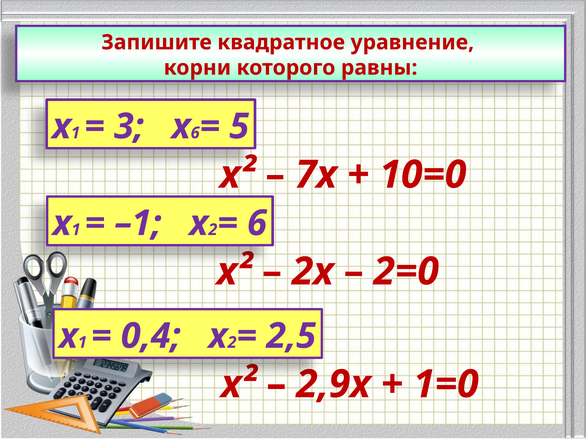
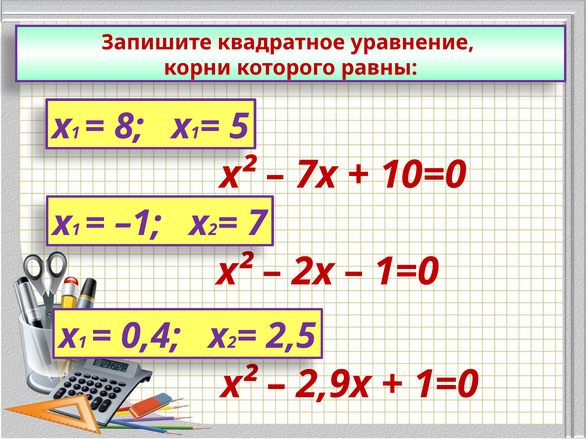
3: 3 -> 8
6 at (195, 133): 6 -> 1
6 at (257, 224): 6 -> 7
2=0 at (406, 272): 2=0 -> 1=0
